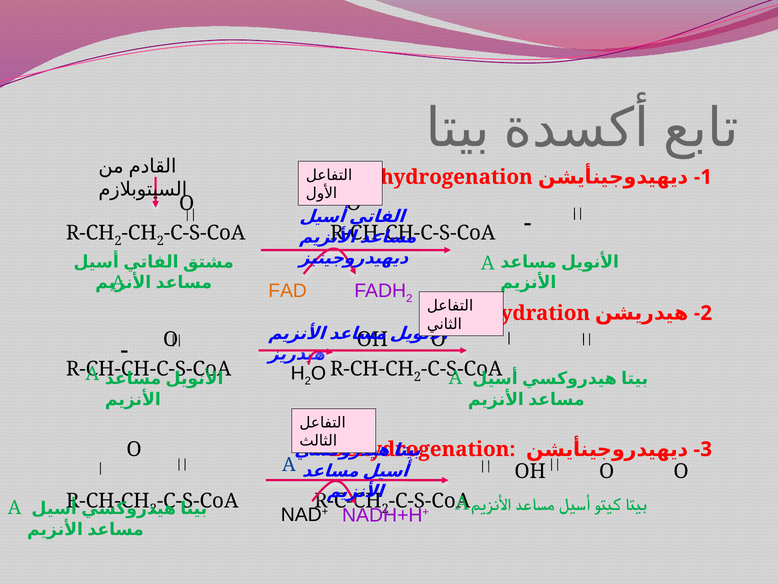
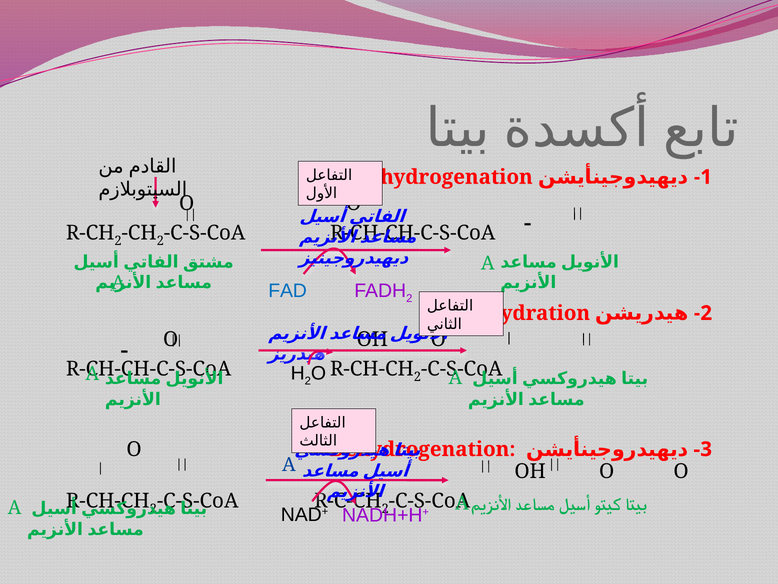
FAD colour: orange -> blue
